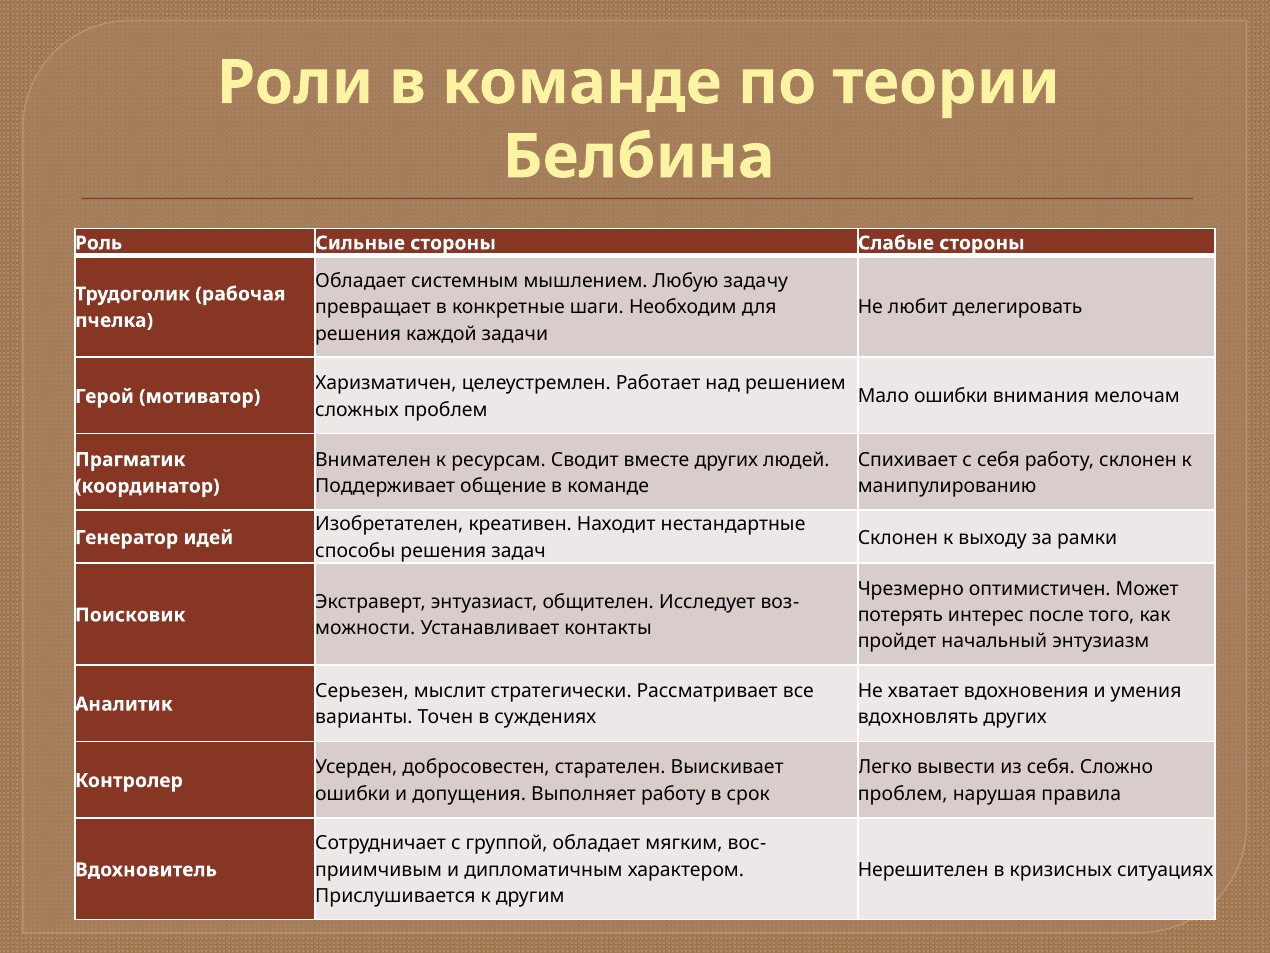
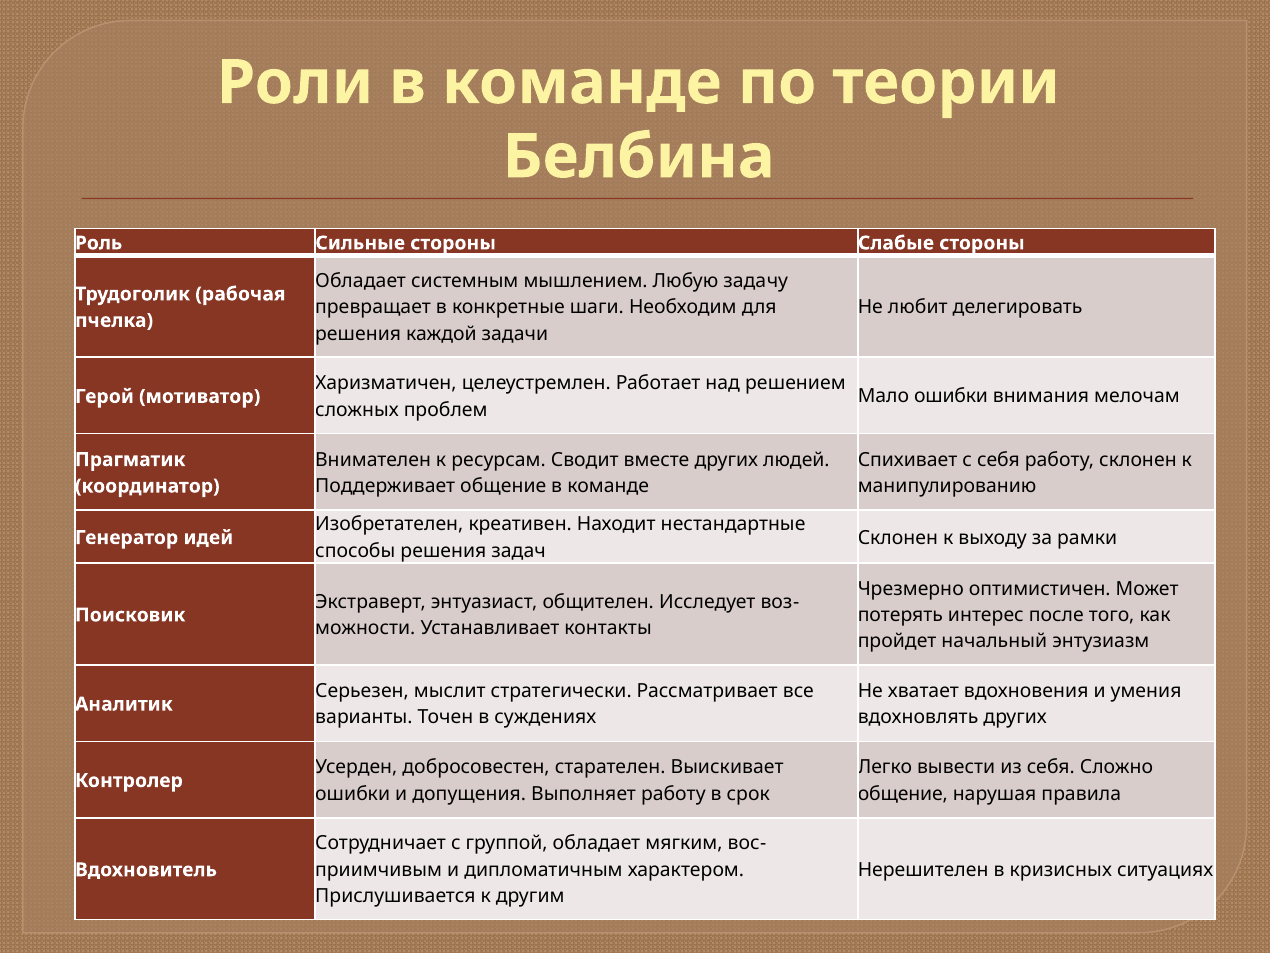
проблем at (903, 793): проблем -> общение
